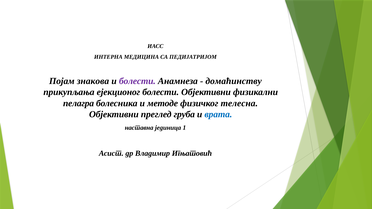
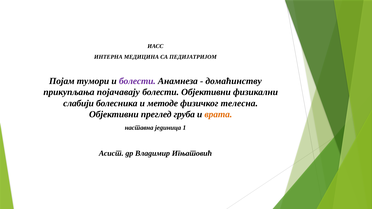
знакова: знакова -> тумори
ејекционог: ејекционог -> појачавају
пелагра: пелагра -> слабији
врата colour: blue -> orange
